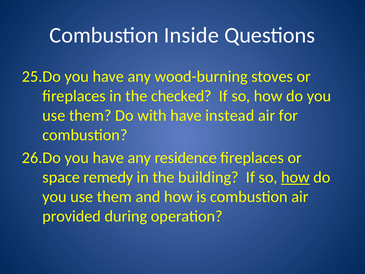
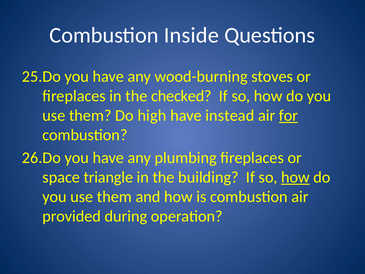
with: with -> high
for underline: none -> present
residence: residence -> plumbing
remedy: remedy -> triangle
